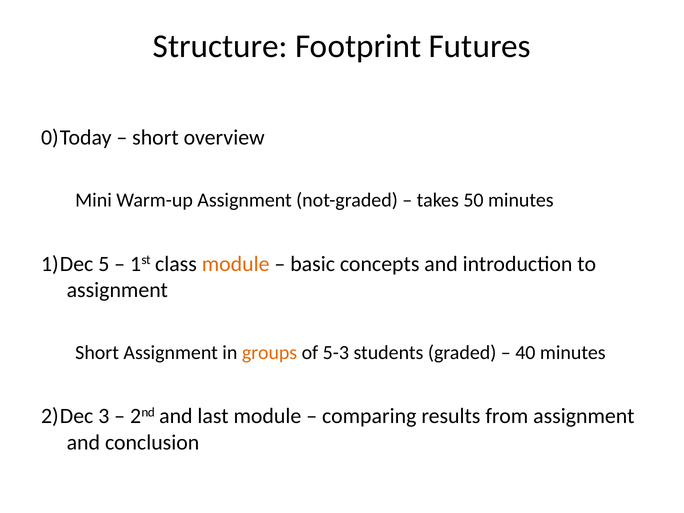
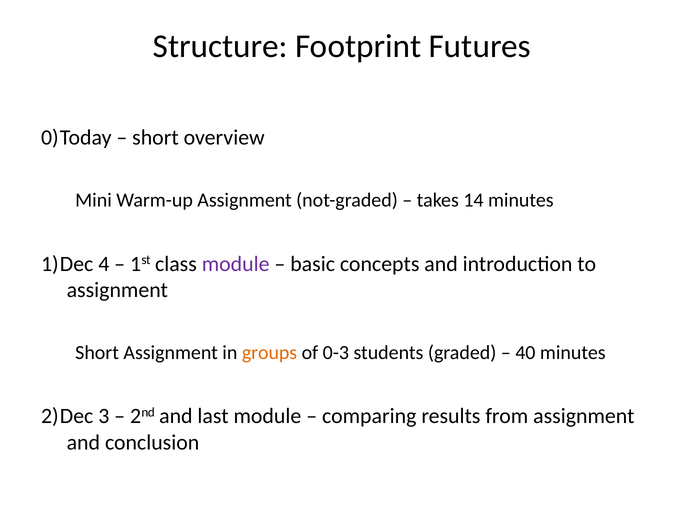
50: 50 -> 14
5: 5 -> 4
module at (236, 264) colour: orange -> purple
5-3: 5-3 -> 0-3
